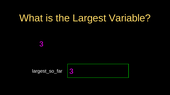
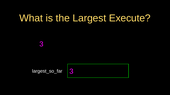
Variable: Variable -> Execute
